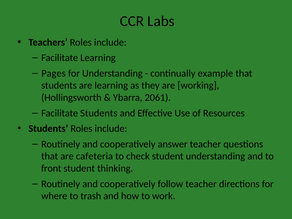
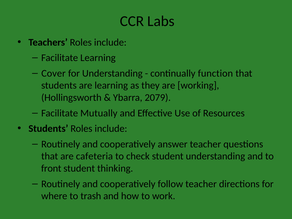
Pages: Pages -> Cover
example: example -> function
2061: 2061 -> 2079
Facilitate Students: Students -> Mutually
